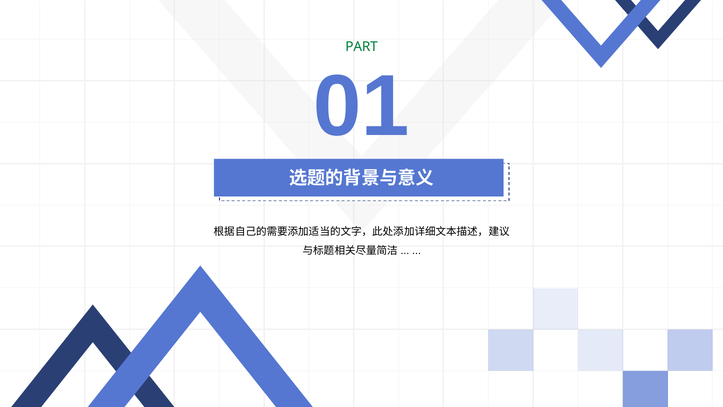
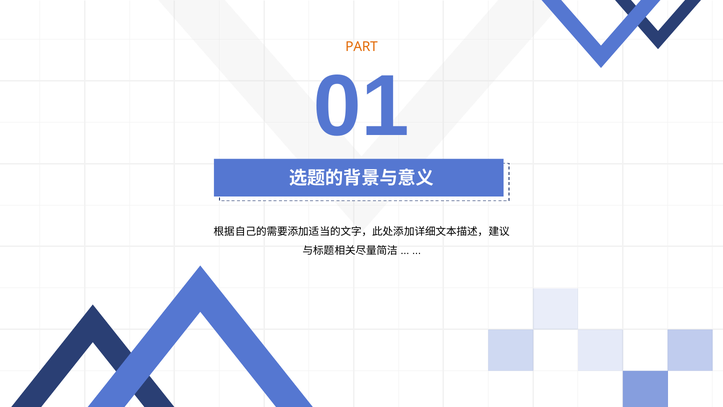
PART colour: green -> orange
